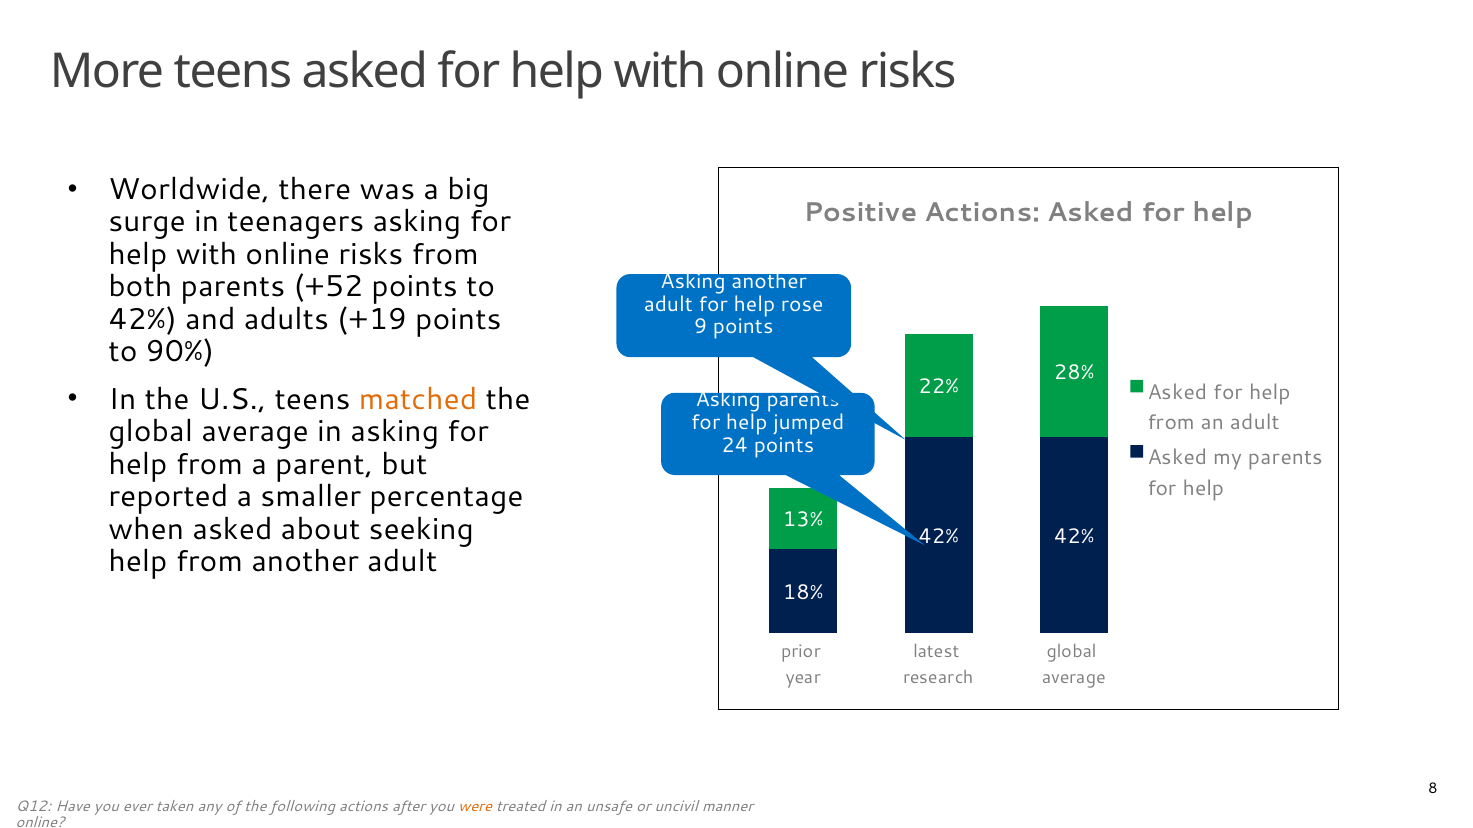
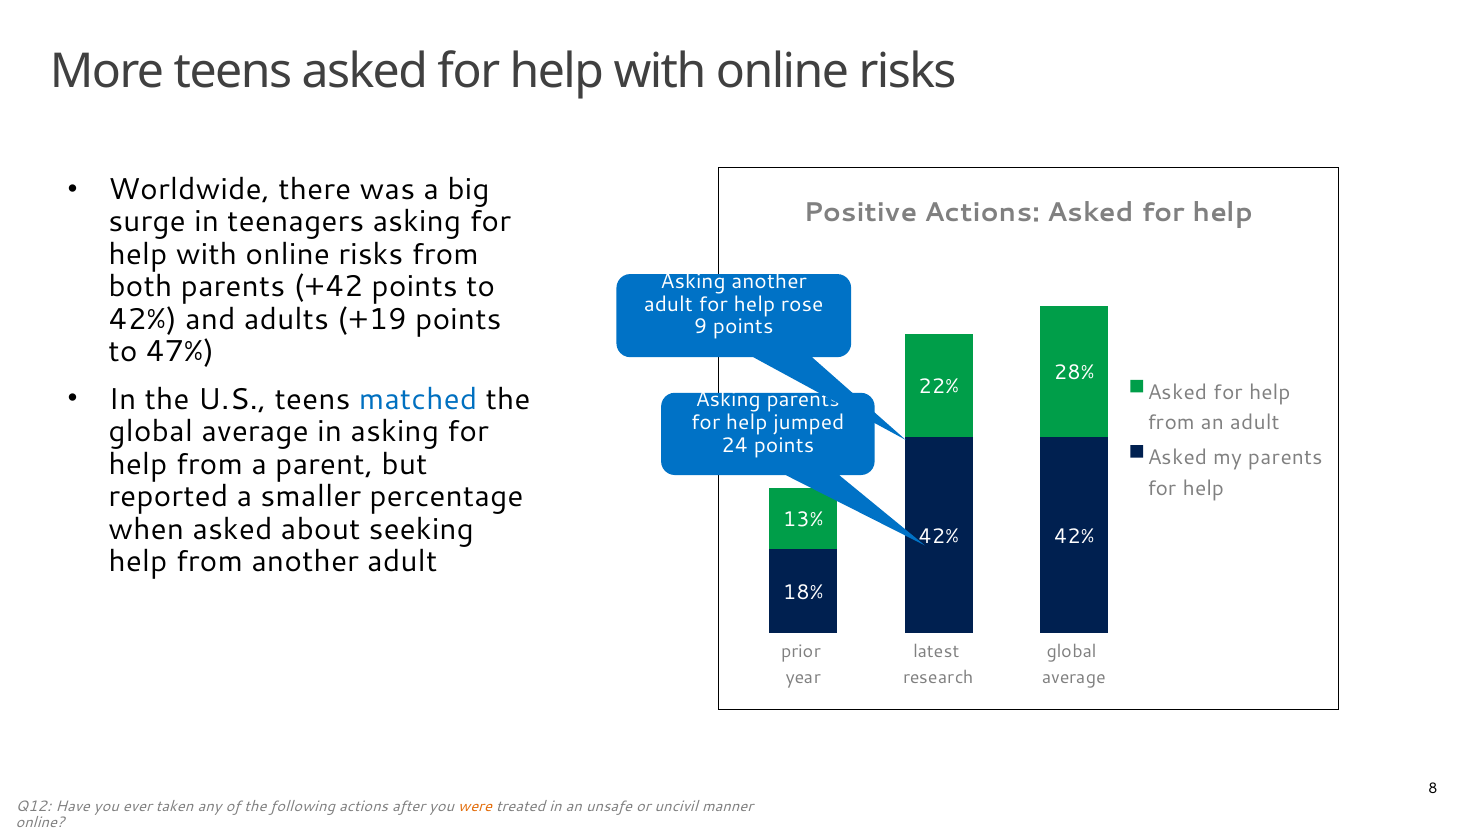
+52: +52 -> +42
90%: 90% -> 47%
matched colour: orange -> blue
